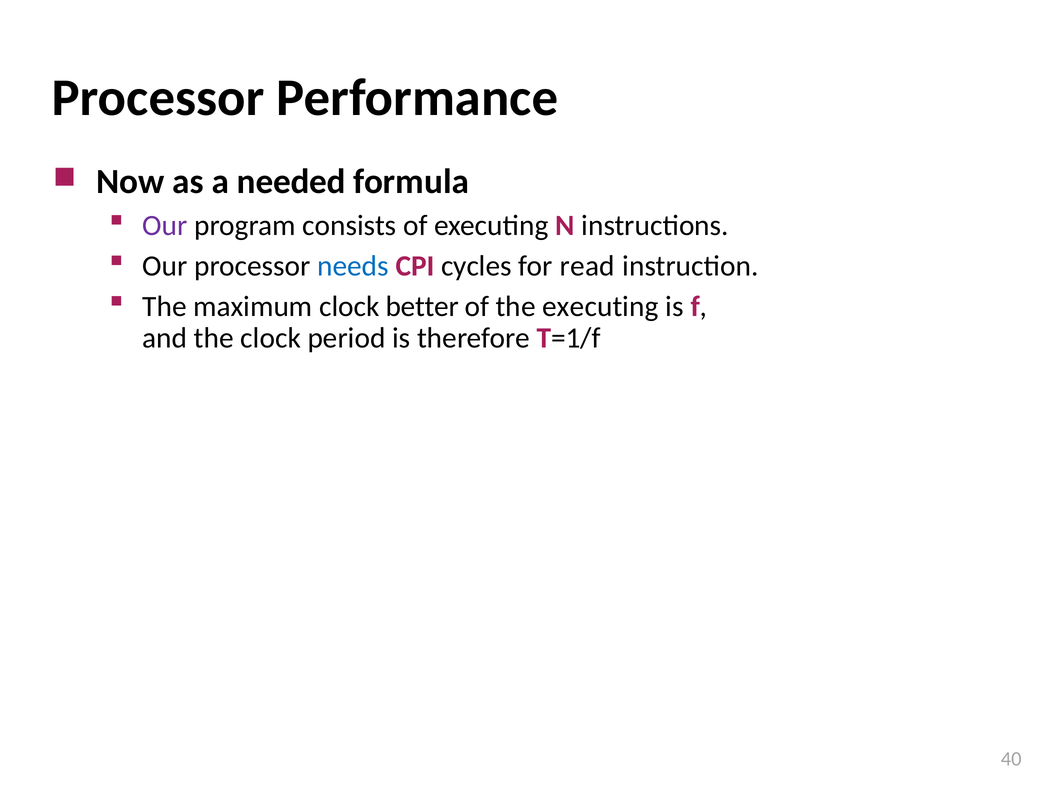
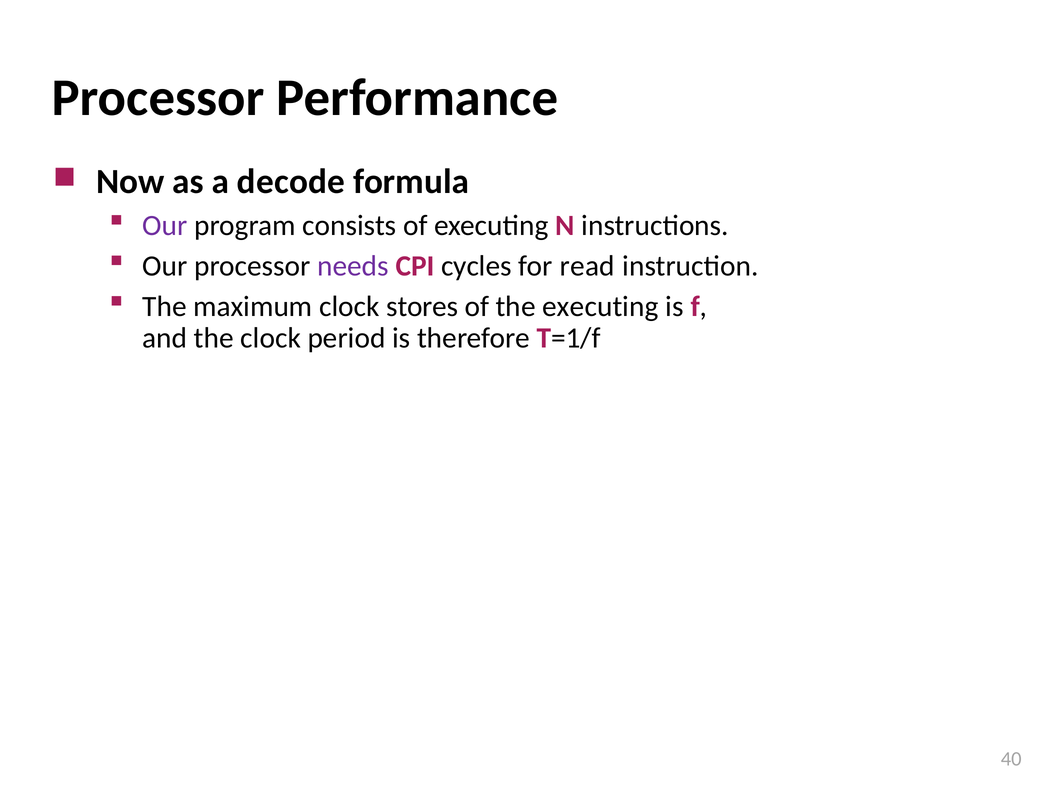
needed: needed -> decode
needs colour: blue -> purple
better: better -> stores
